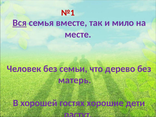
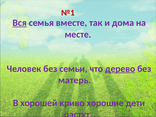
мило: мило -> дома
дерево underline: none -> present
гостях: гостях -> криво
